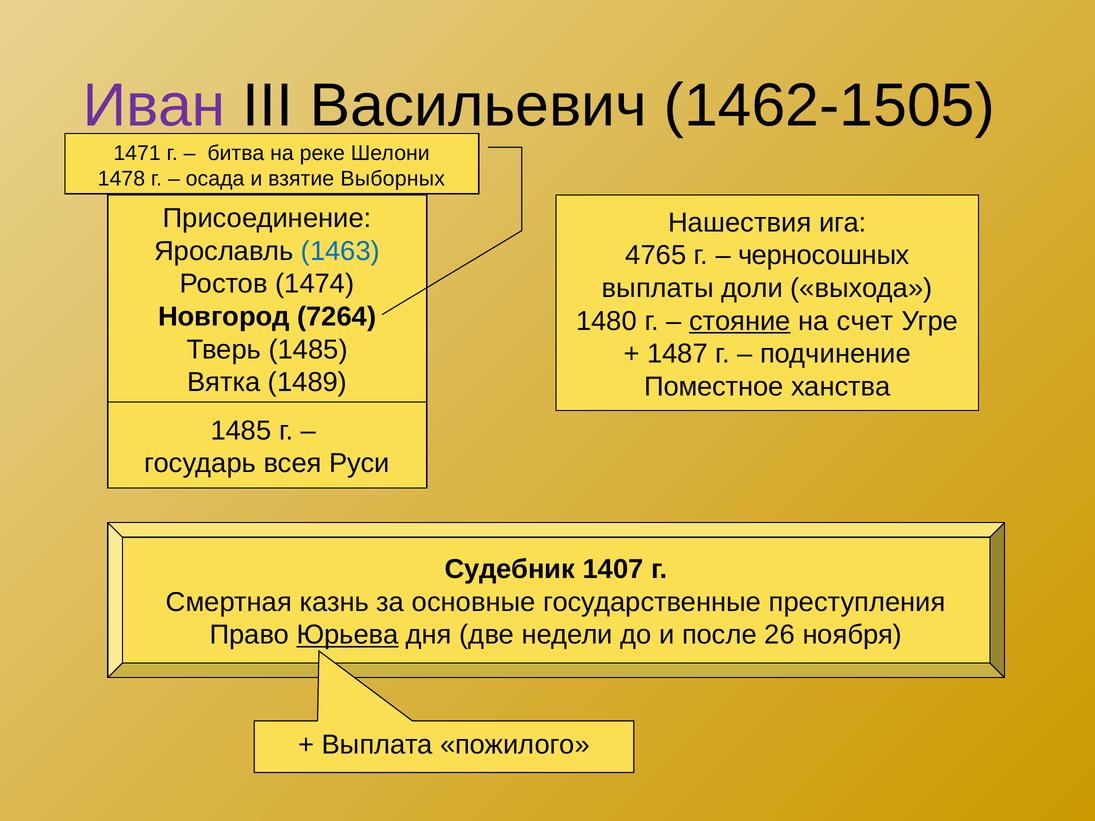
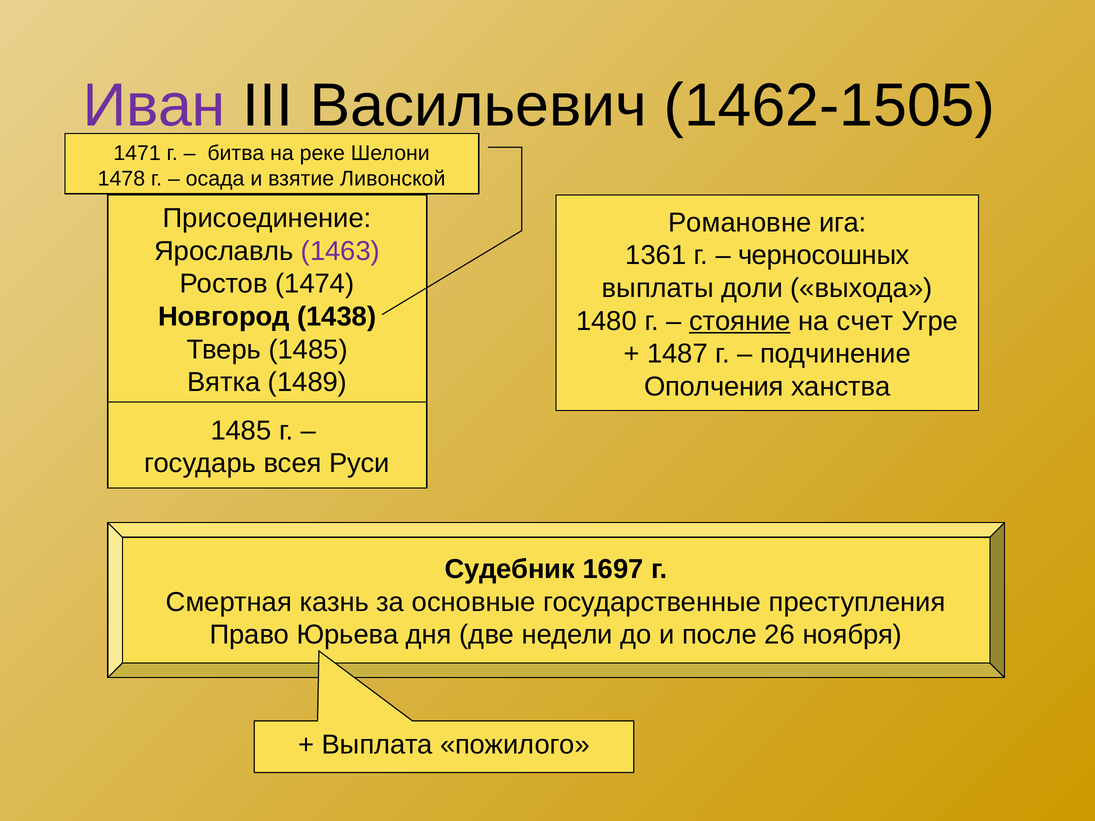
Выборных: Выборных -> Ливонской
Нашествия: Нашествия -> Романовне
1463 colour: blue -> purple
4765: 4765 -> 1361
7264: 7264 -> 1438
Поместное: Поместное -> Ополчения
1407: 1407 -> 1697
Юрьева underline: present -> none
